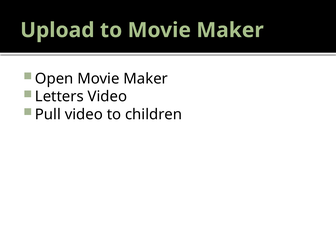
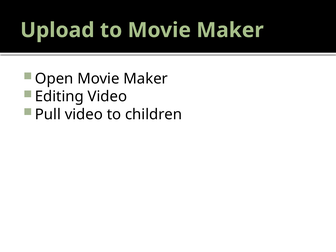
Letters: Letters -> Editing
